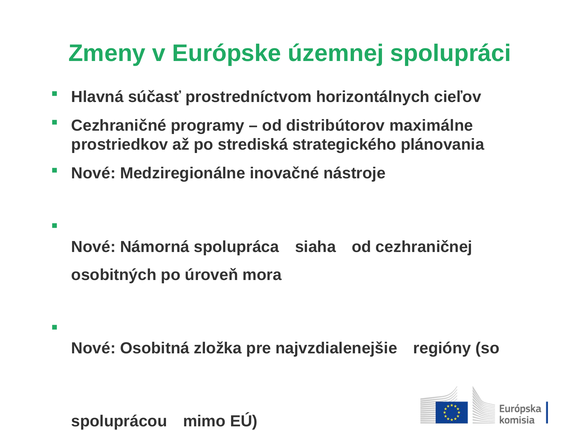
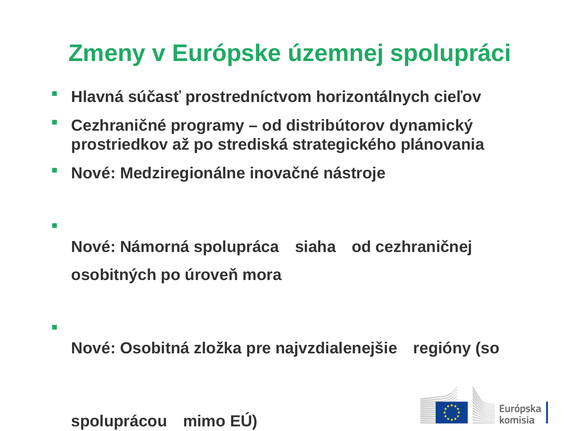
maximálne: maximálne -> dynamický
